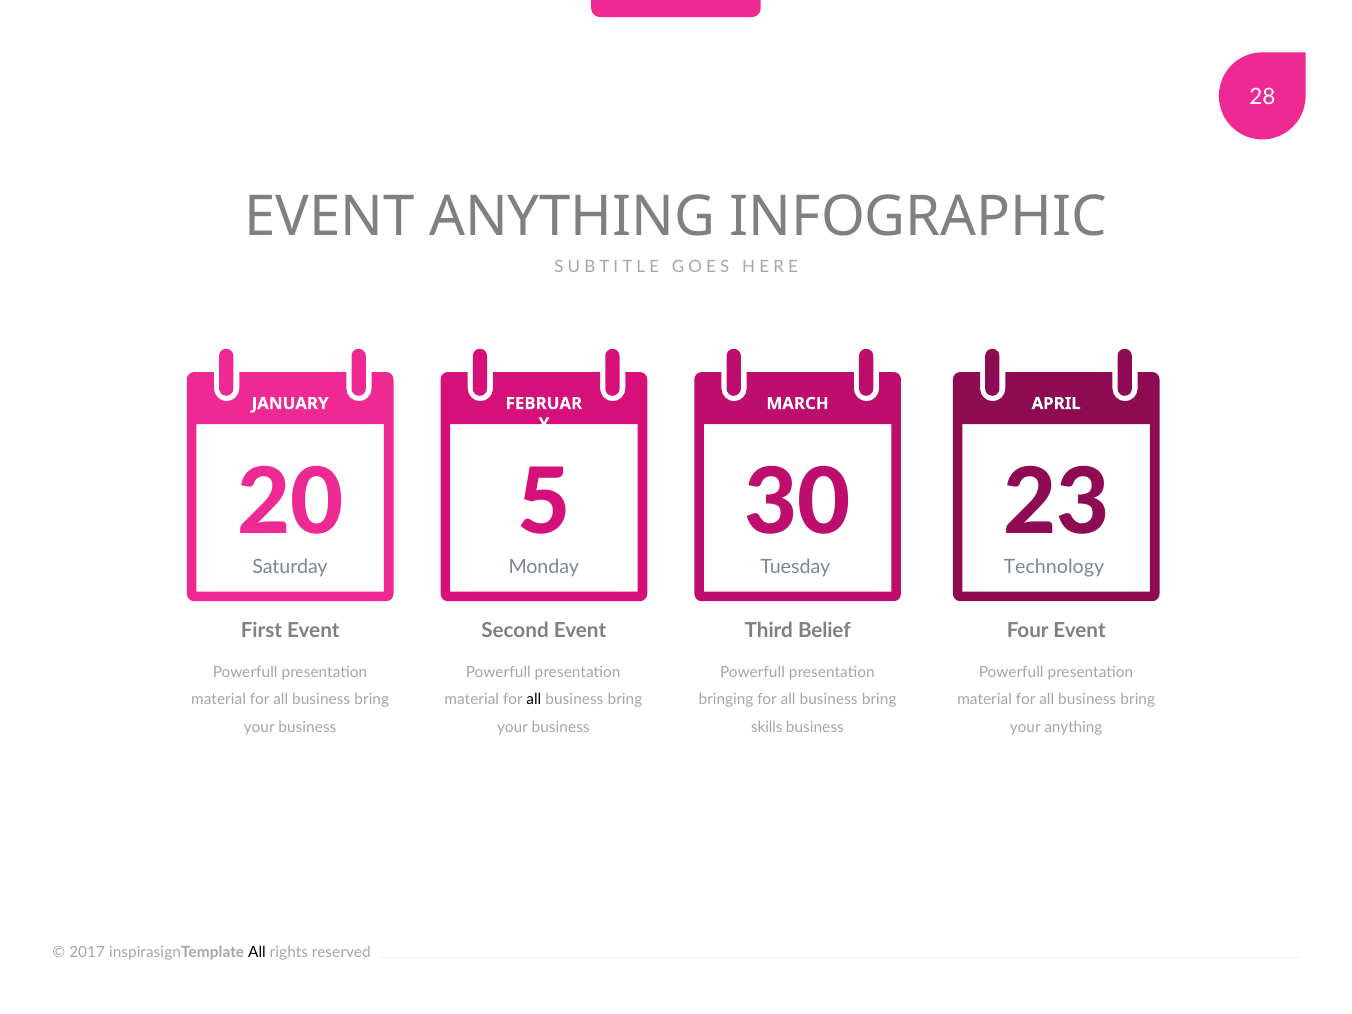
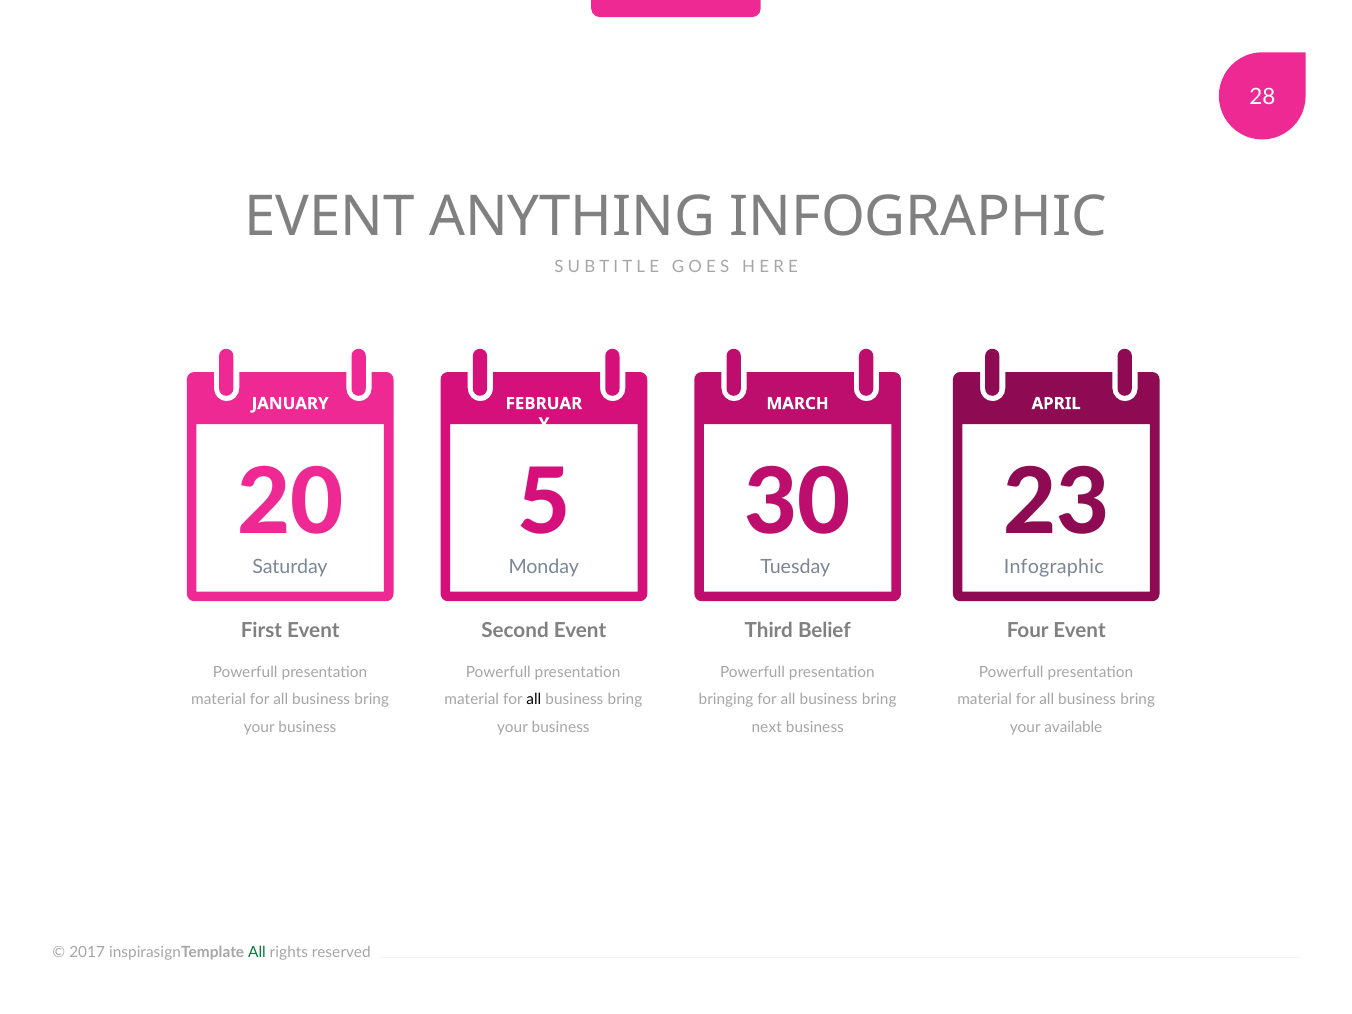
Technology at (1054, 567): Technology -> Infographic
skills: skills -> next
your anything: anything -> available
All at (257, 952) colour: black -> green
